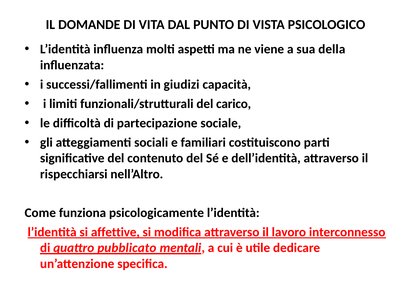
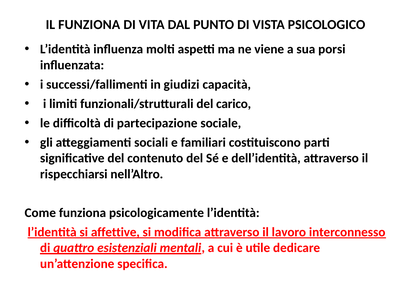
IL DOMANDE: DOMANDE -> FUNZIONA
della: della -> porsi
pubblicato: pubblicato -> esistenziali
